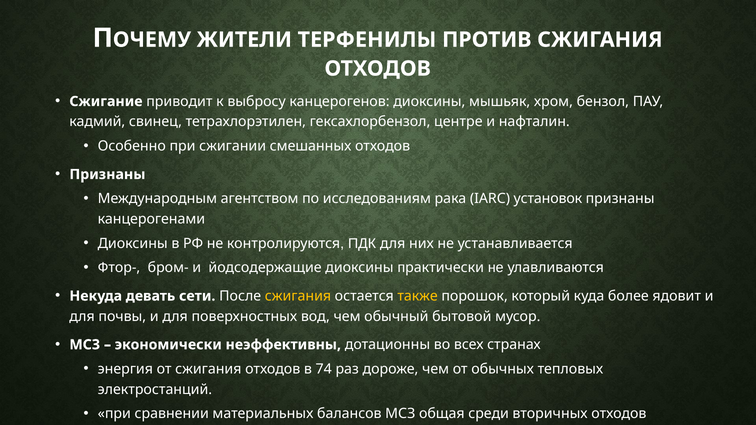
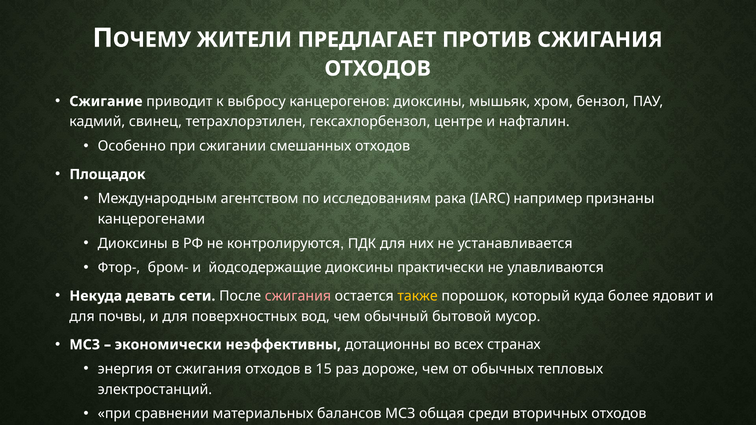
ТЕРФЕНИЛЫ: ТЕРФЕНИЛЫ -> ПРЕДЛАГАЕТ
Признаны at (107, 174): Признаны -> Площадок
установок: установок -> например
сжигания at (298, 296) colour: yellow -> pink
74: 74 -> 15
